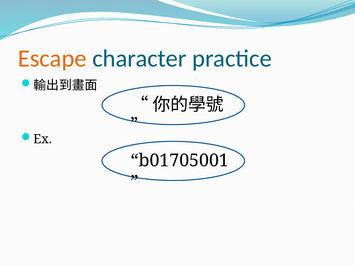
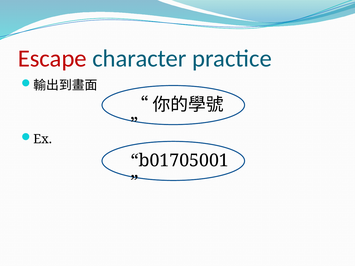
Escape colour: orange -> red
